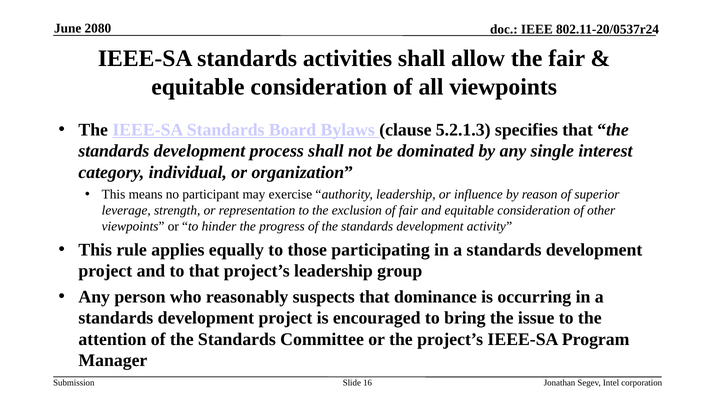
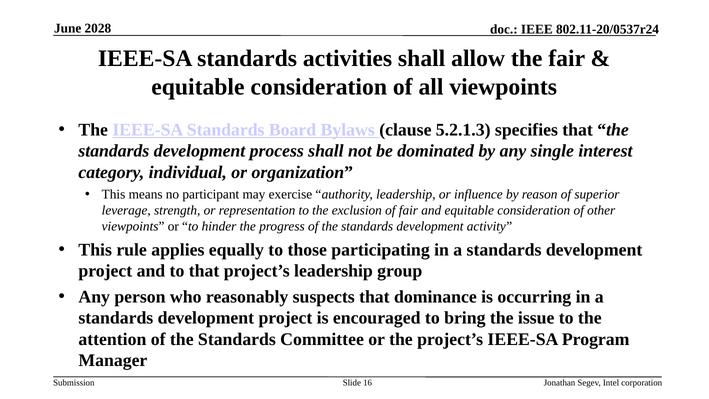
2080: 2080 -> 2028
